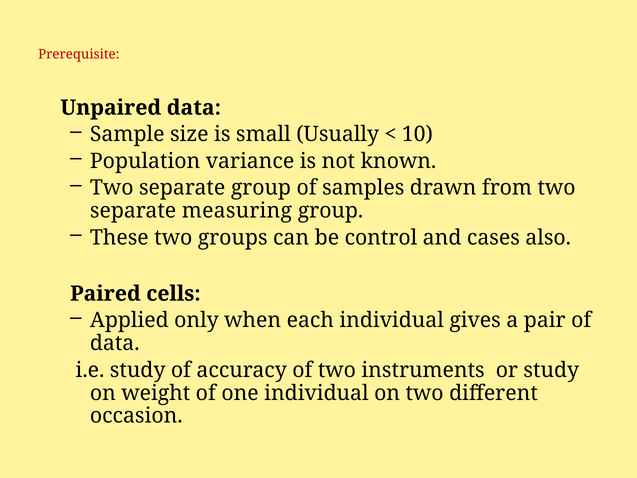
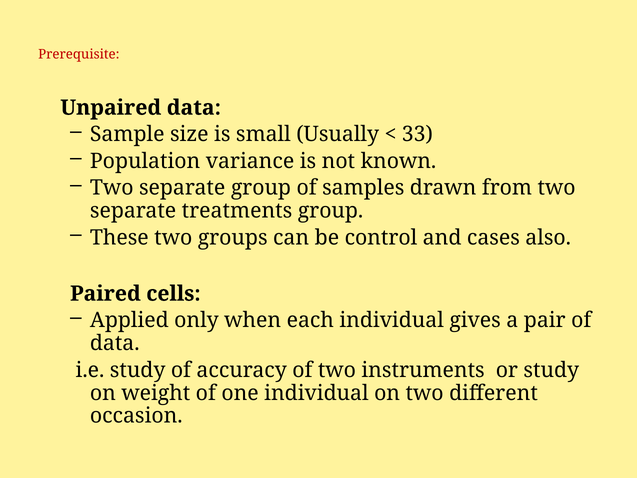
10: 10 -> 33
measuring: measuring -> treatments
